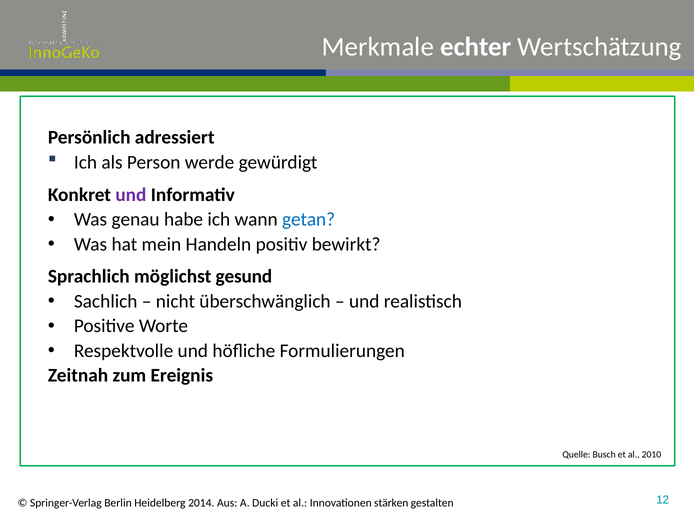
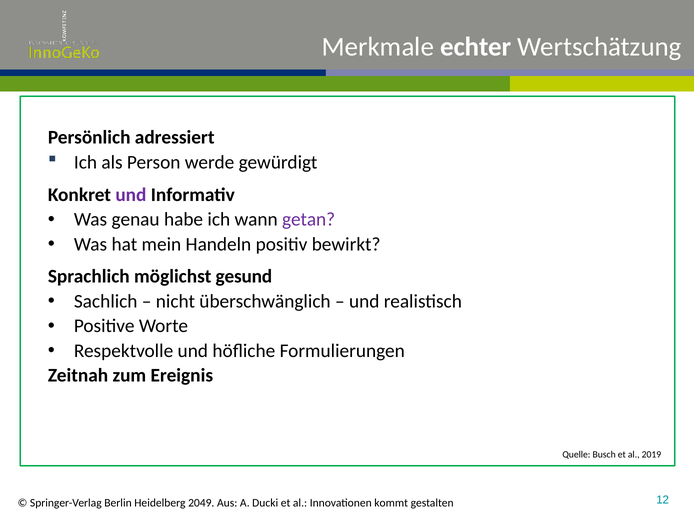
getan colour: blue -> purple
2010: 2010 -> 2019
2014: 2014 -> 2049
stärken: stärken -> kommt
